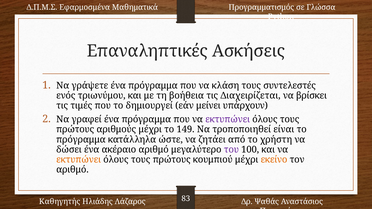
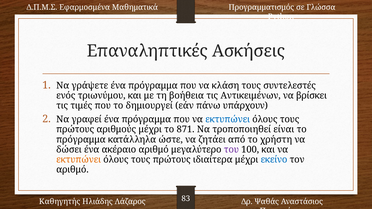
Διαχειρίζεται: Διαχειρίζεται -> Αντικειμένων
μείνει: μείνει -> πάνω
εκτυπώνει at (228, 120) colour: purple -> blue
149: 149 -> 871
κουμπιού: κουμπιού -> ιδιαίτερα
εκείνο colour: orange -> blue
